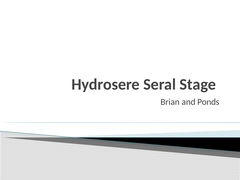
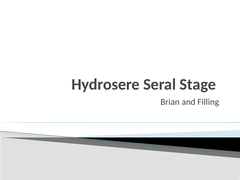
Ponds: Ponds -> Filling
